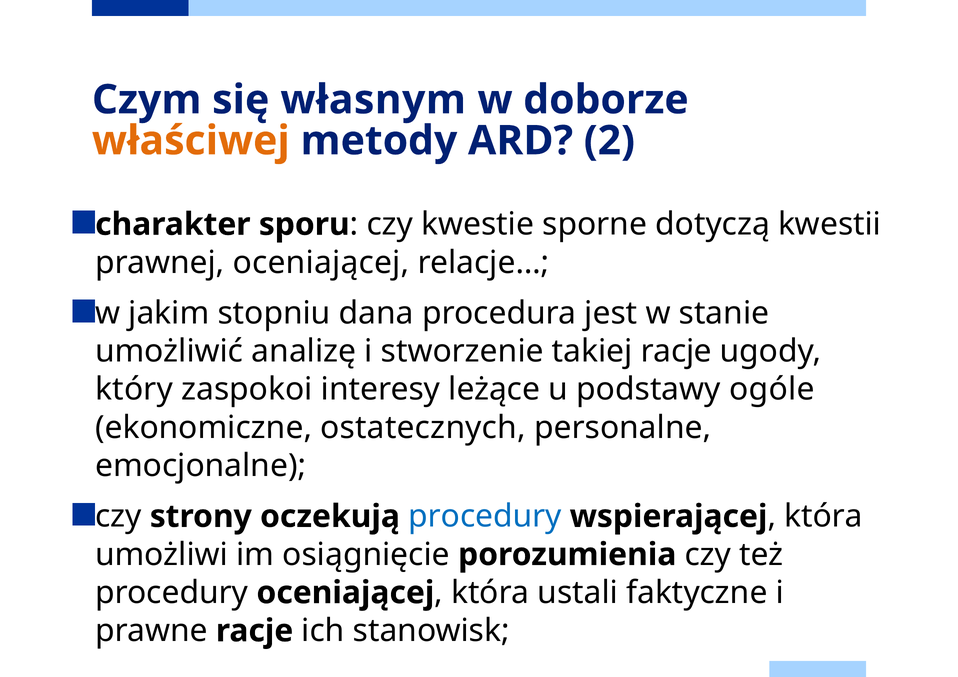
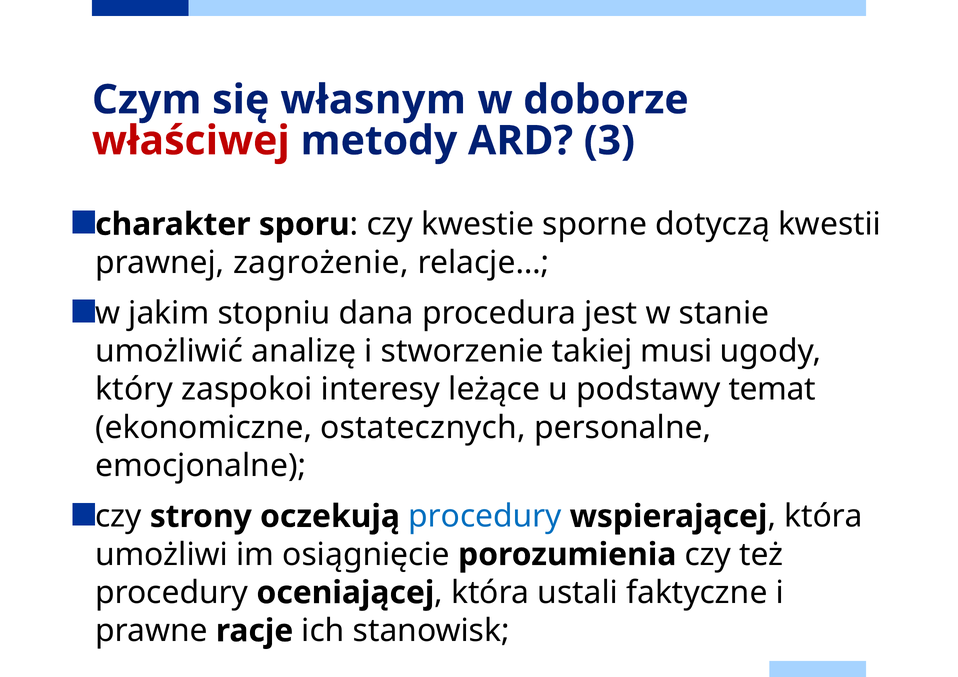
właściwej colour: orange -> red
2: 2 -> 3
prawnej oceniającej: oceniającej -> zagrożenie
takiej racje: racje -> musi
ogóle: ogóle -> temat
